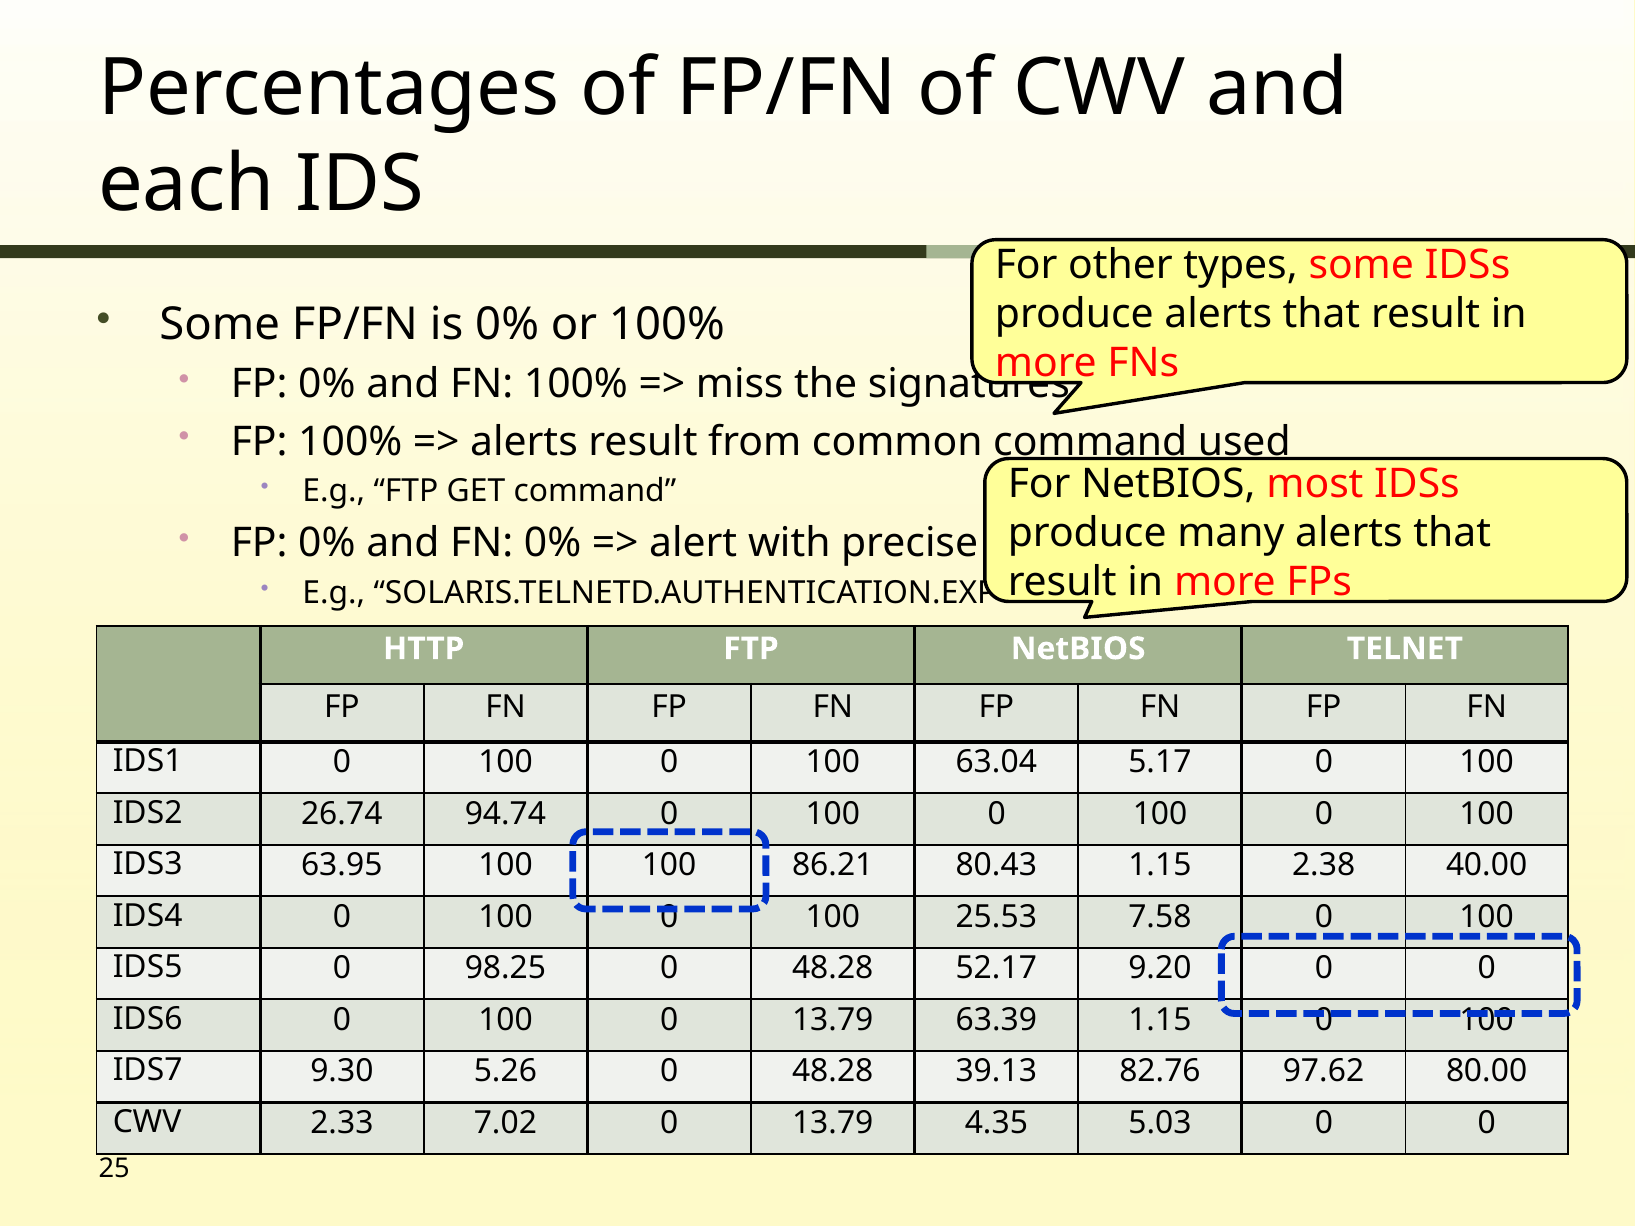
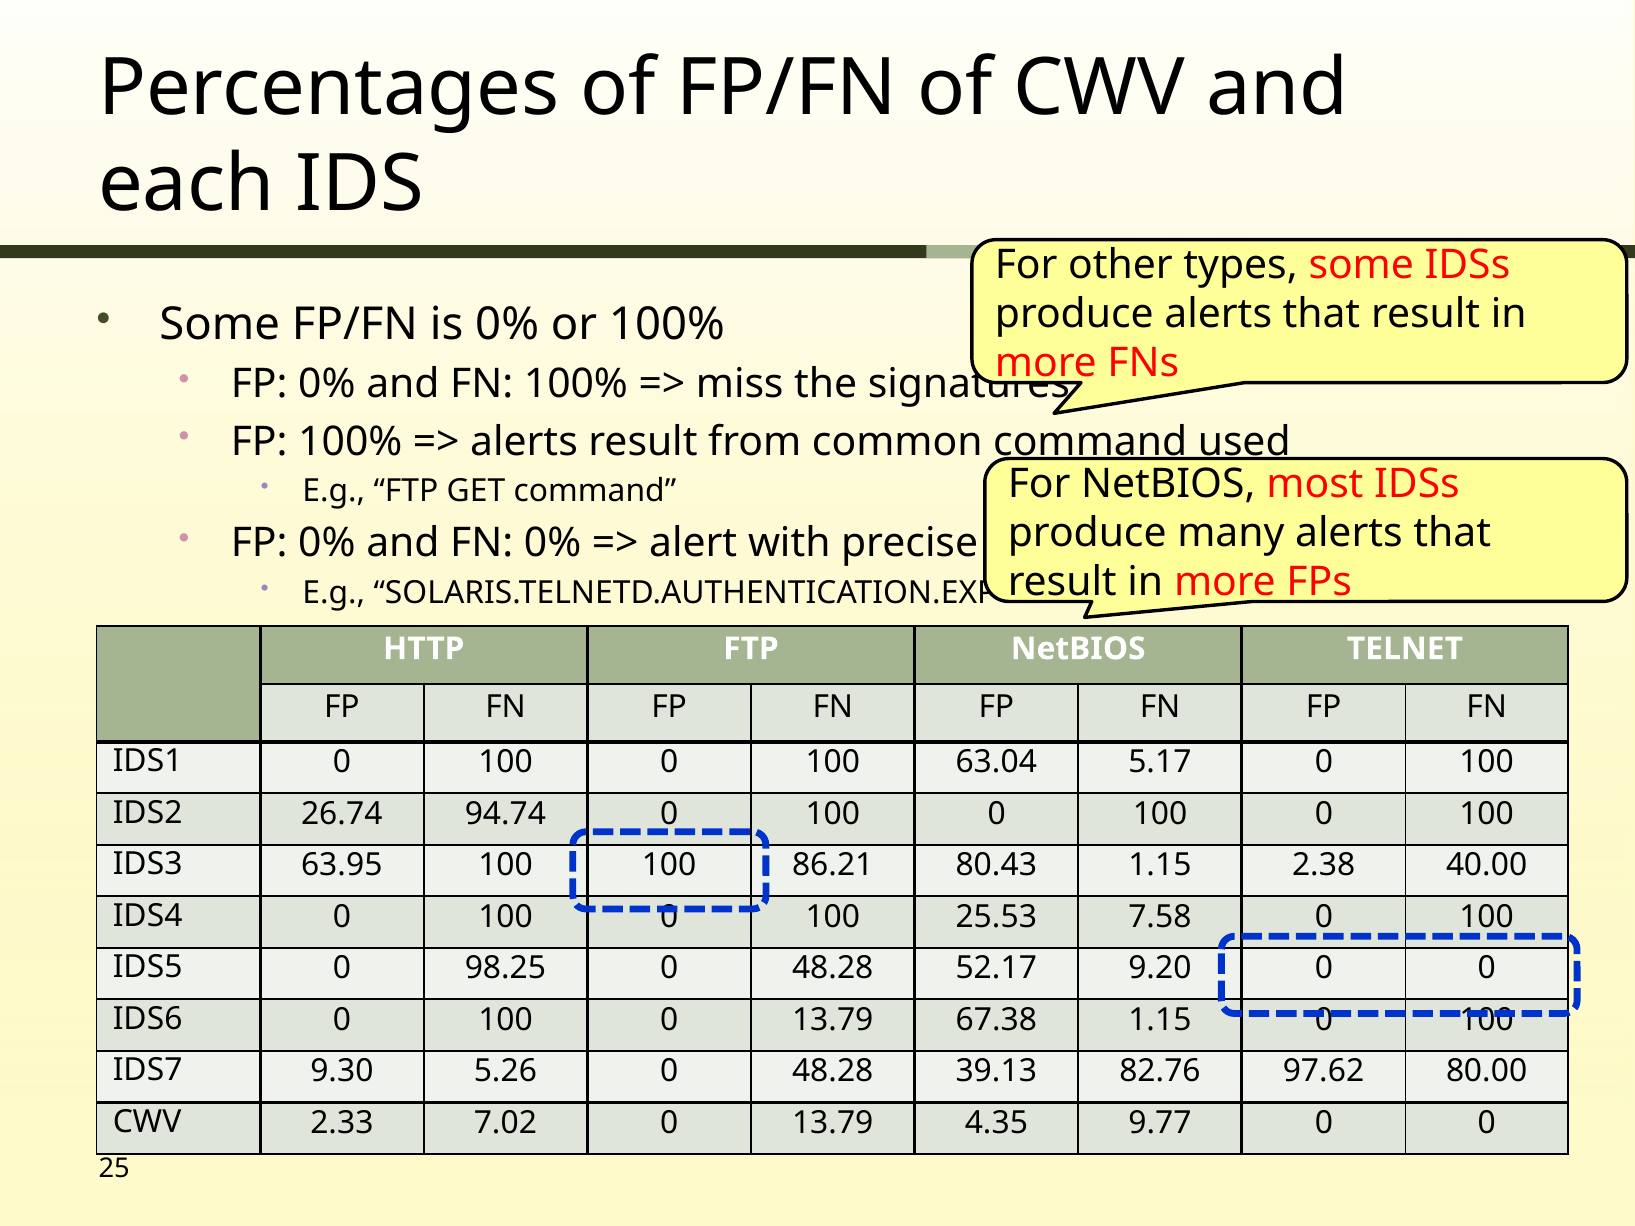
63.39: 63.39 -> 67.38
5.03: 5.03 -> 9.77
